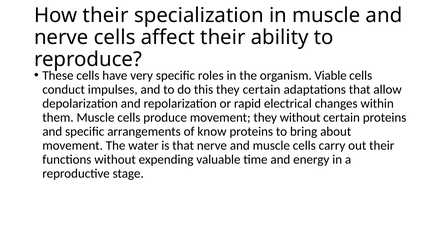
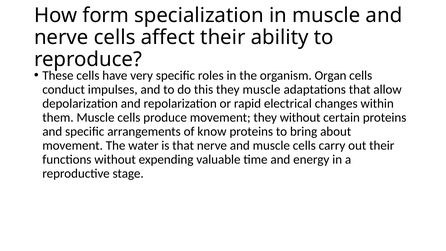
How their: their -> form
Viable: Viable -> Organ
they certain: certain -> muscle
